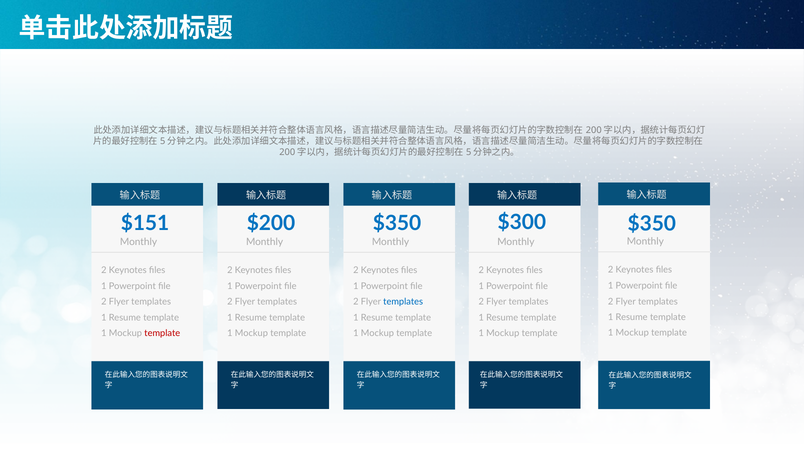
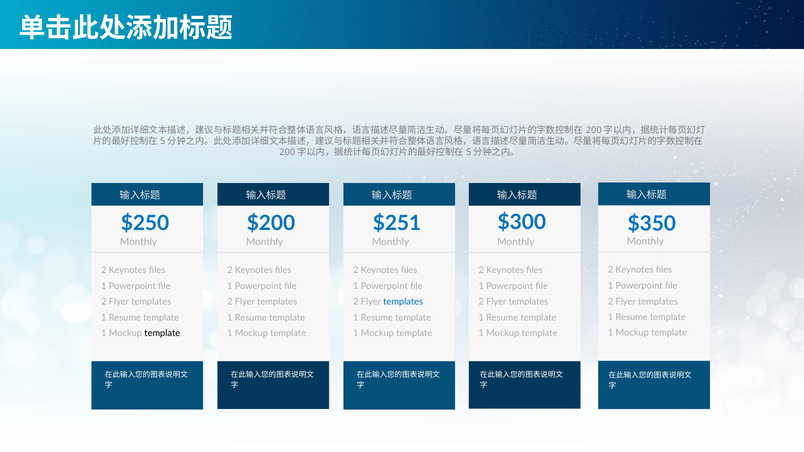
$350 at (397, 223): $350 -> $251
$151: $151 -> $250
template at (162, 333) colour: red -> black
